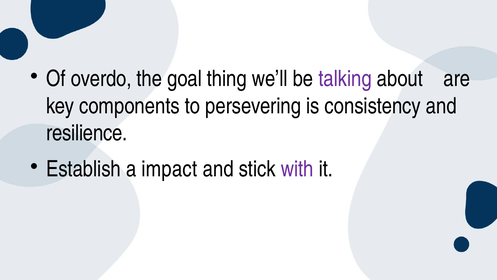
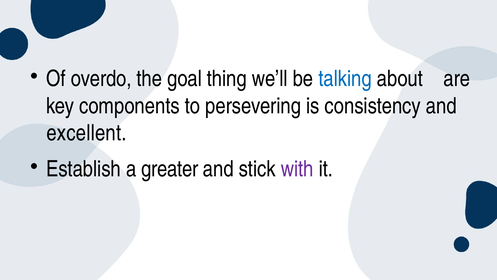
talking colour: purple -> blue
resilience: resilience -> excellent
impact: impact -> greater
